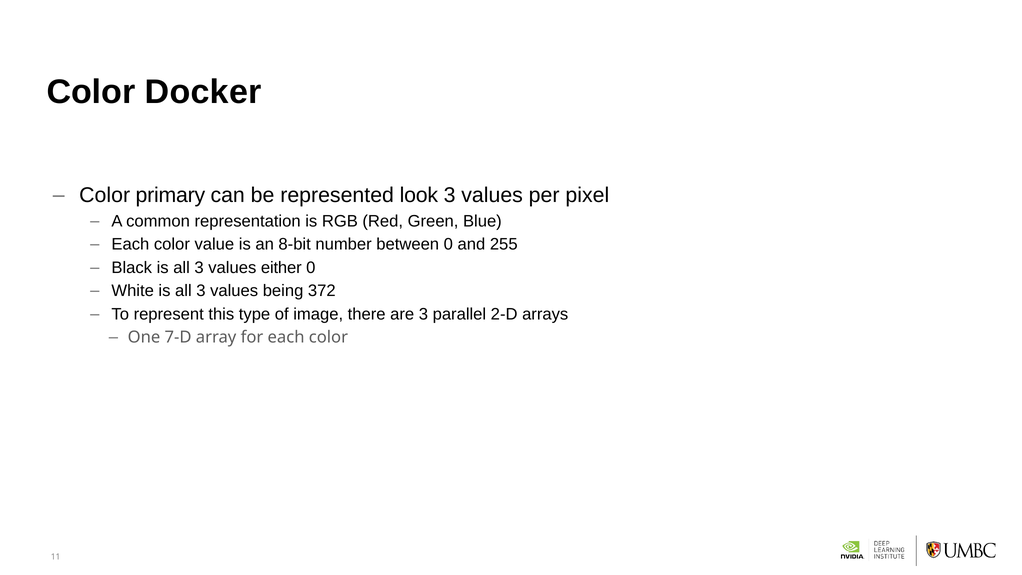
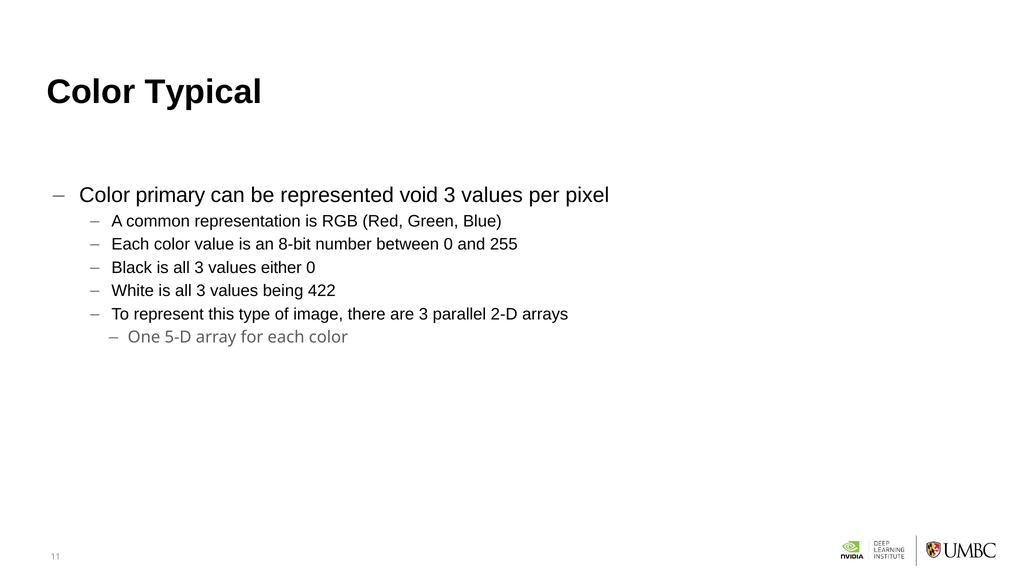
Docker: Docker -> Typical
look: look -> void
372: 372 -> 422
7-D: 7-D -> 5-D
